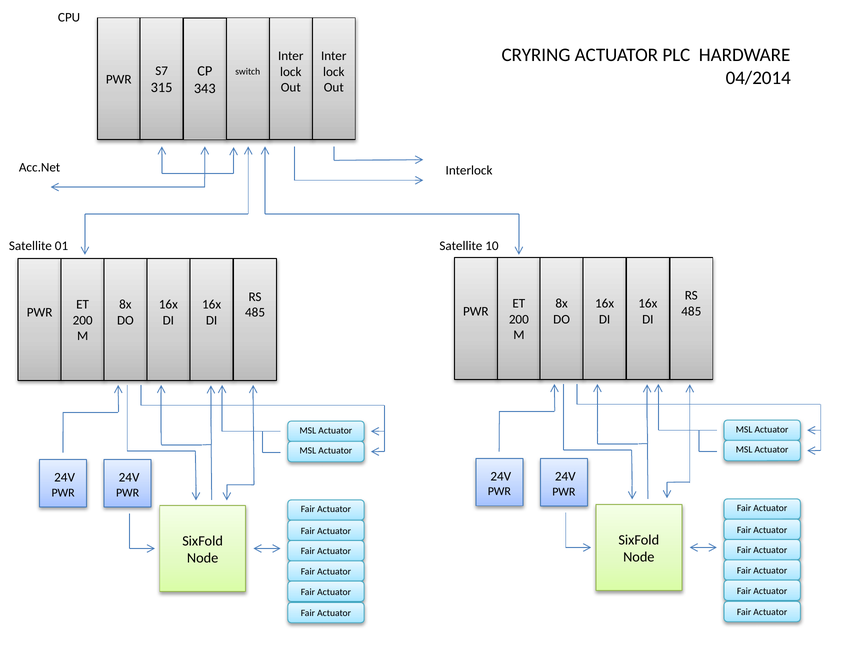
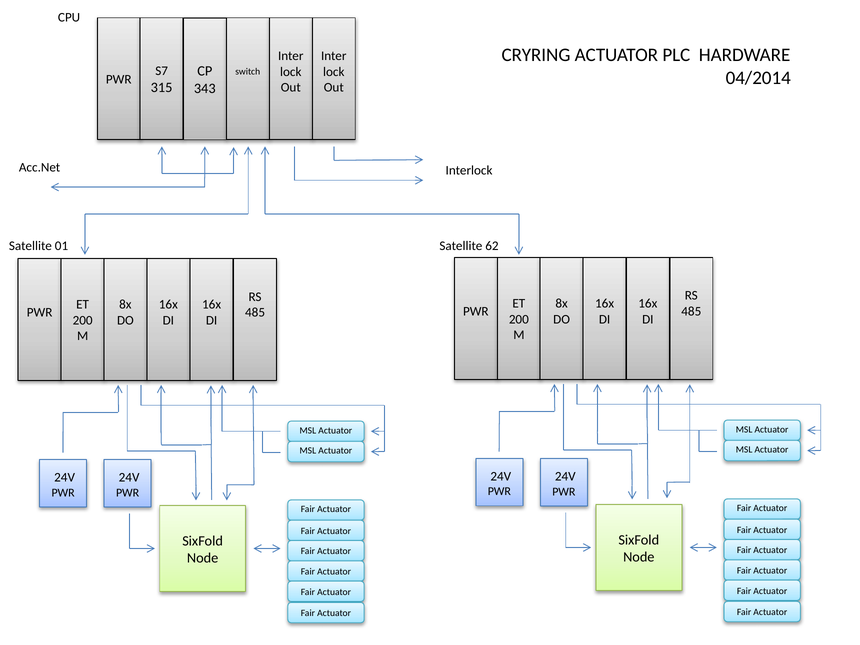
10: 10 -> 62
